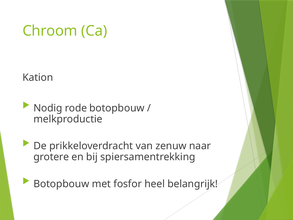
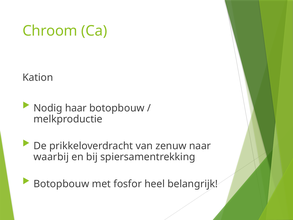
rode: rode -> haar
grotere: grotere -> waarbij
